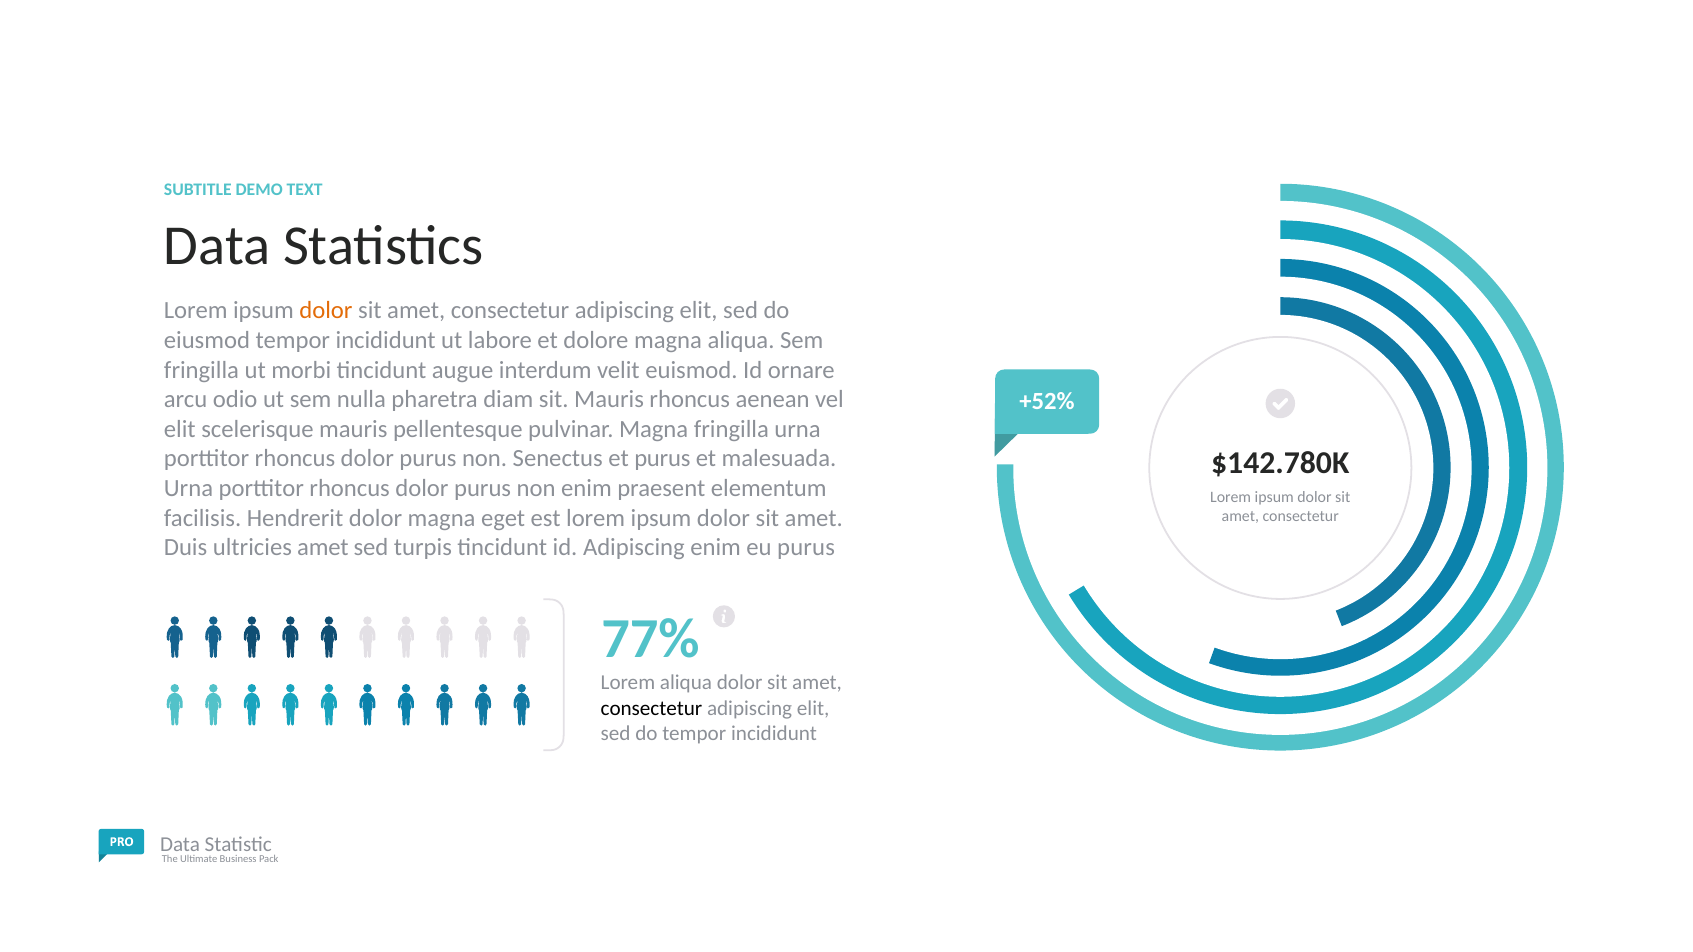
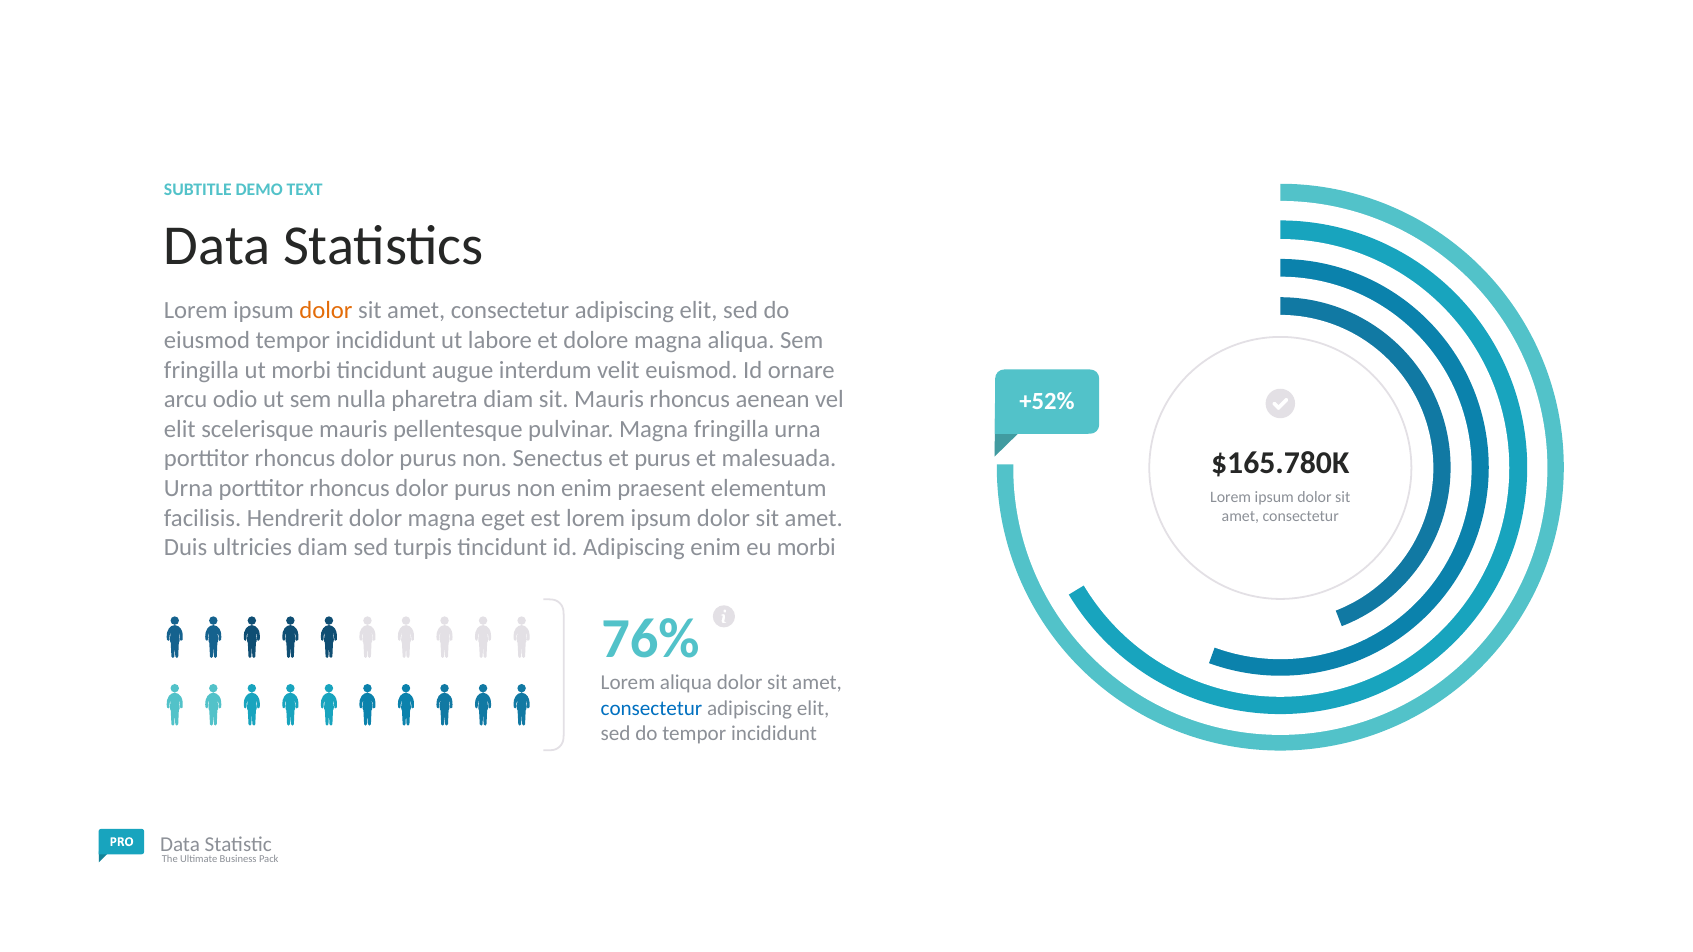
$142.780K: $142.780K -> $165.780K
ultricies amet: amet -> diam
eu purus: purus -> morbi
77%: 77% -> 76%
consectetur at (651, 709) colour: black -> blue
